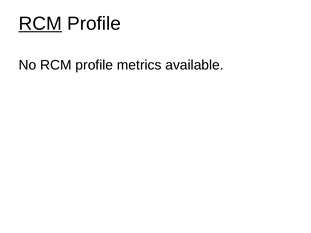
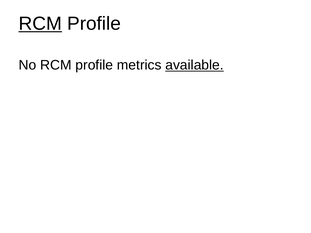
available underline: none -> present
